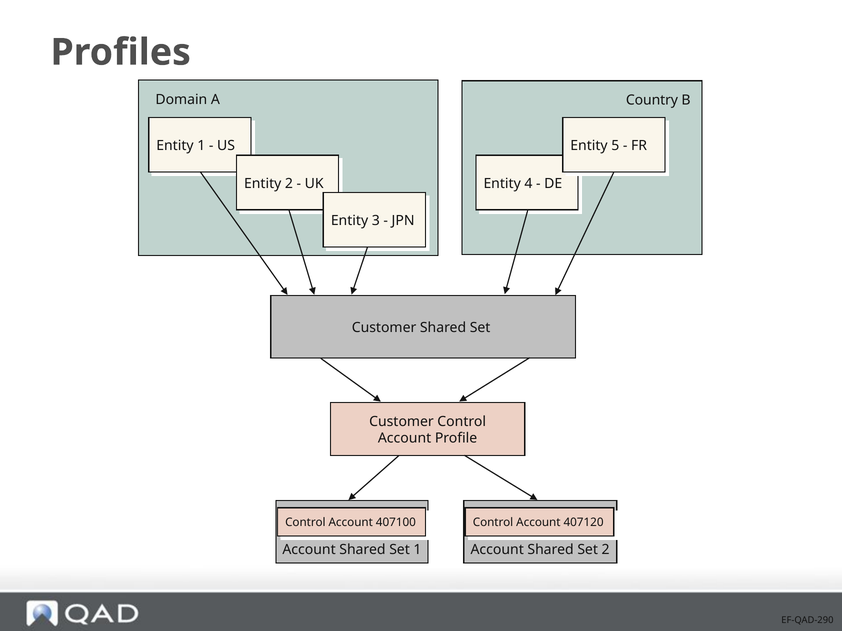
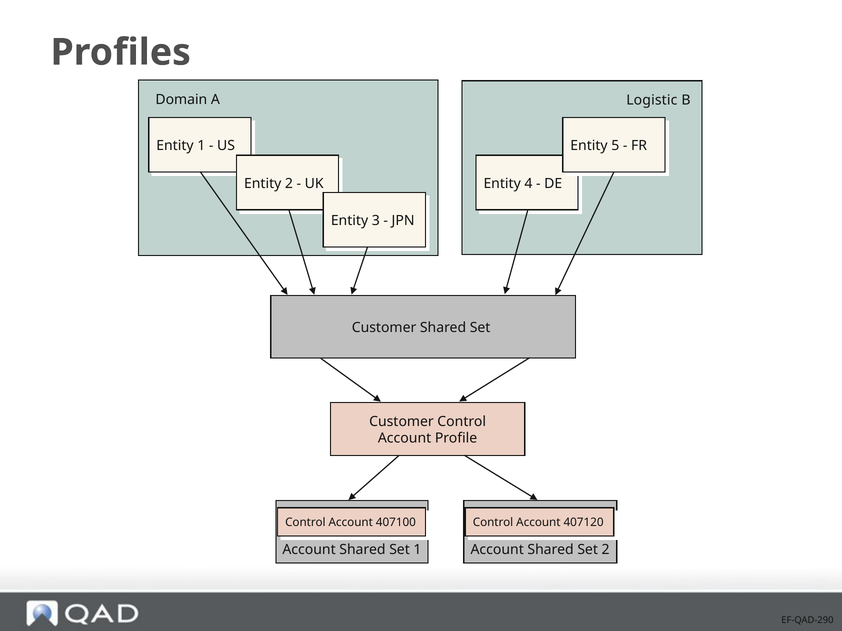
Country: Country -> Logistic
